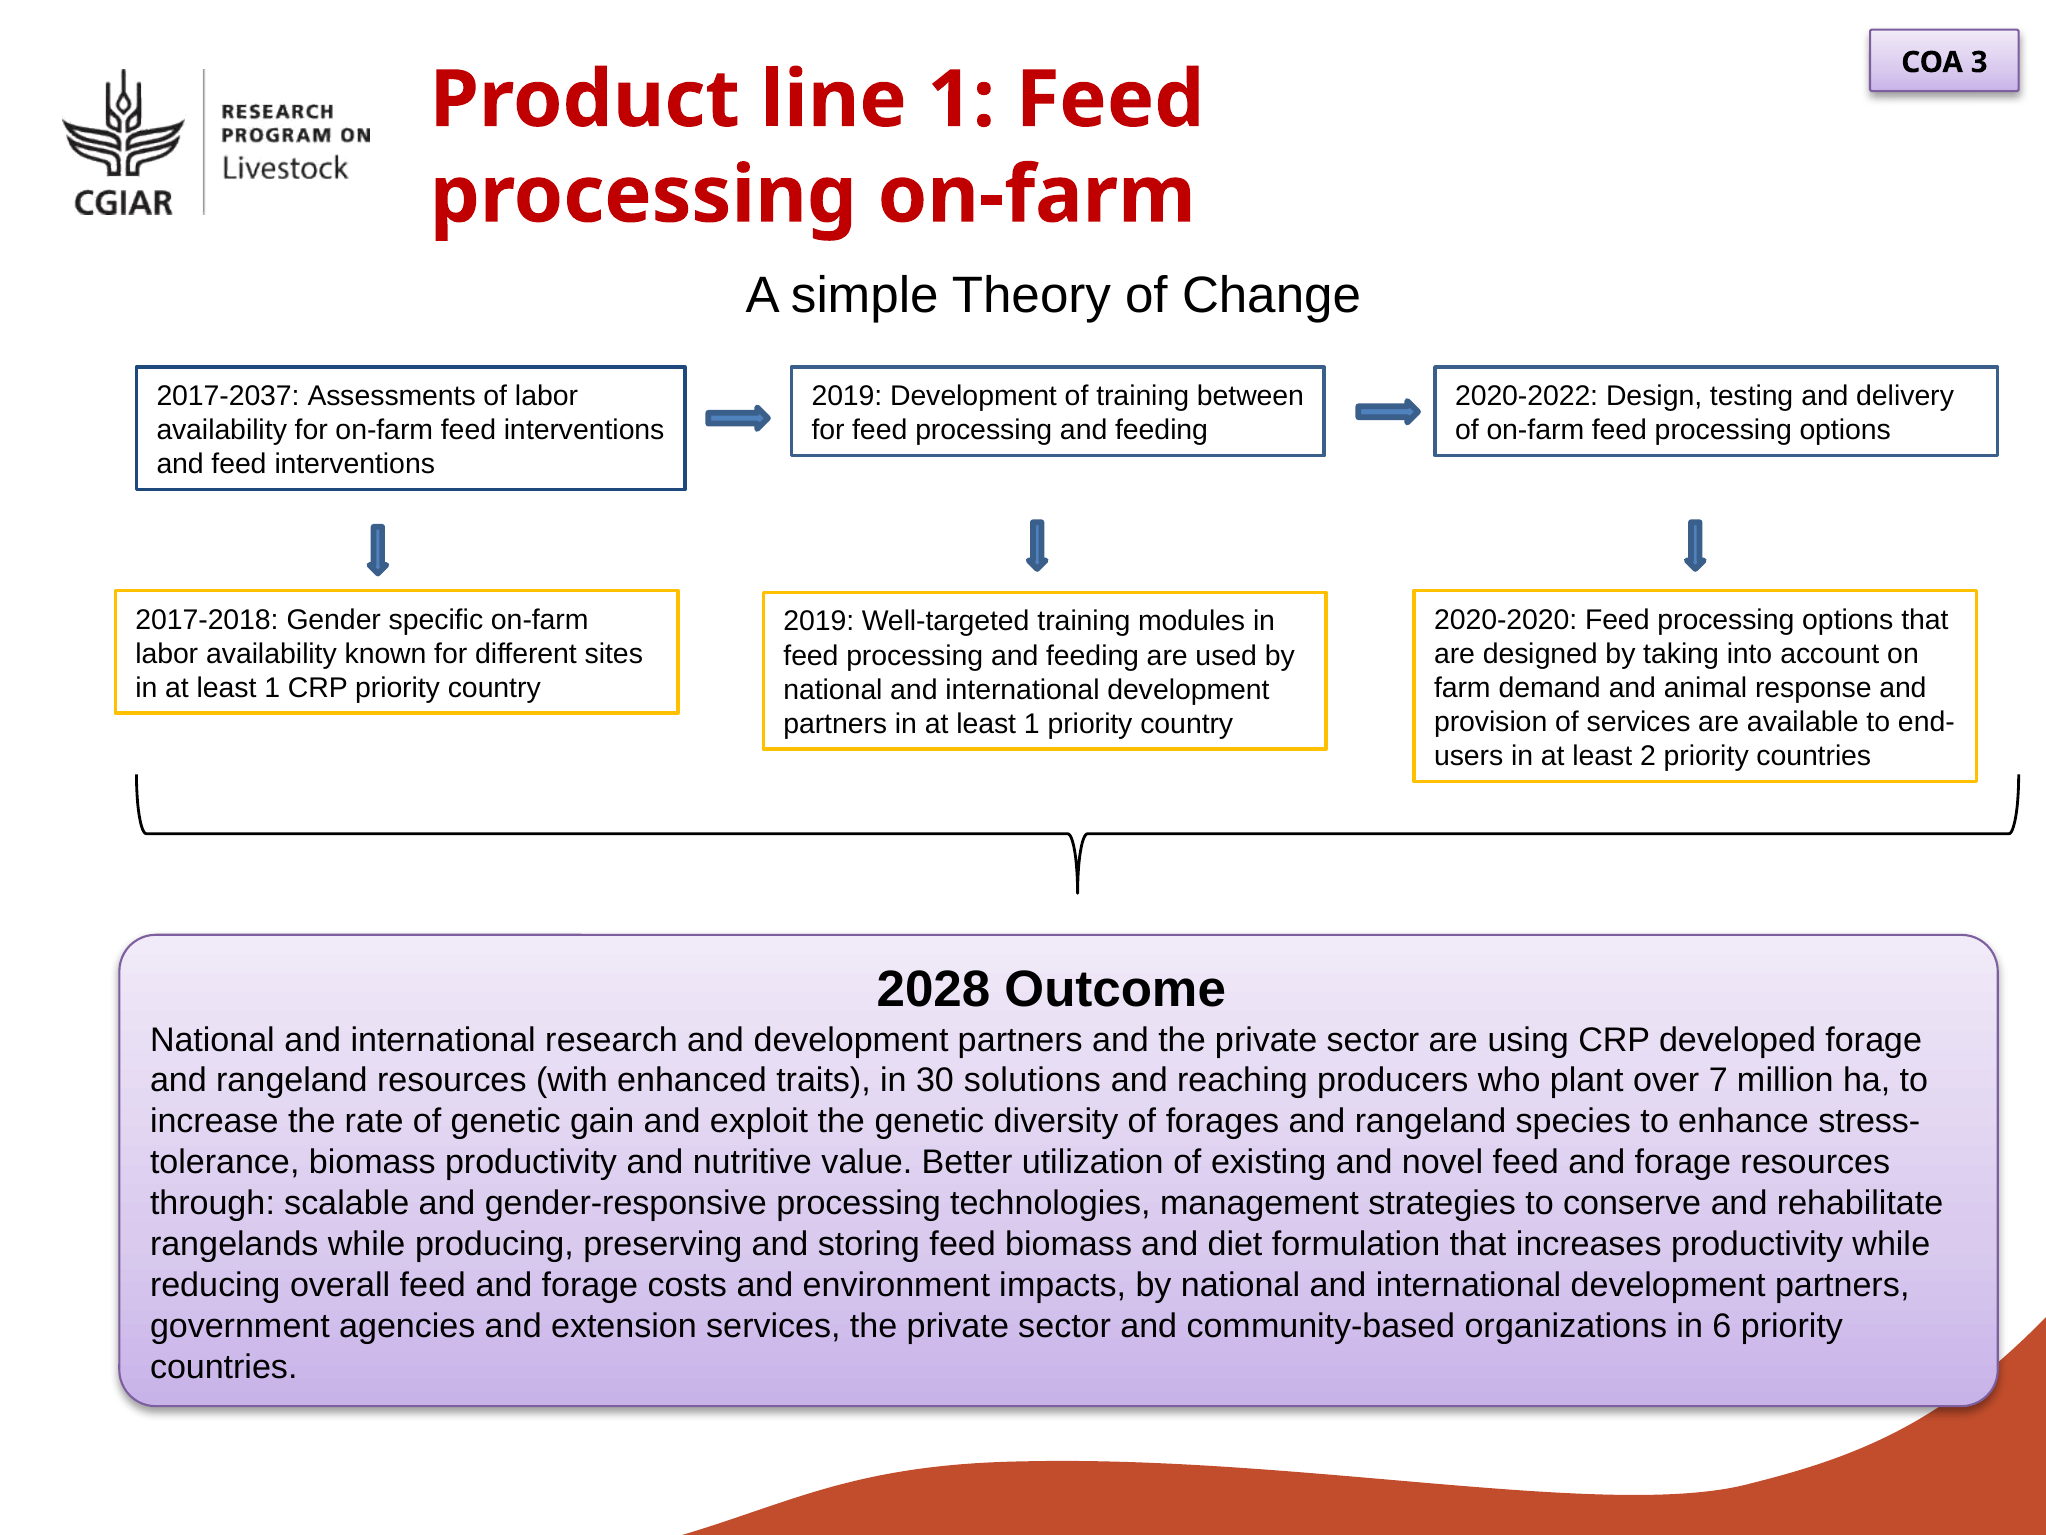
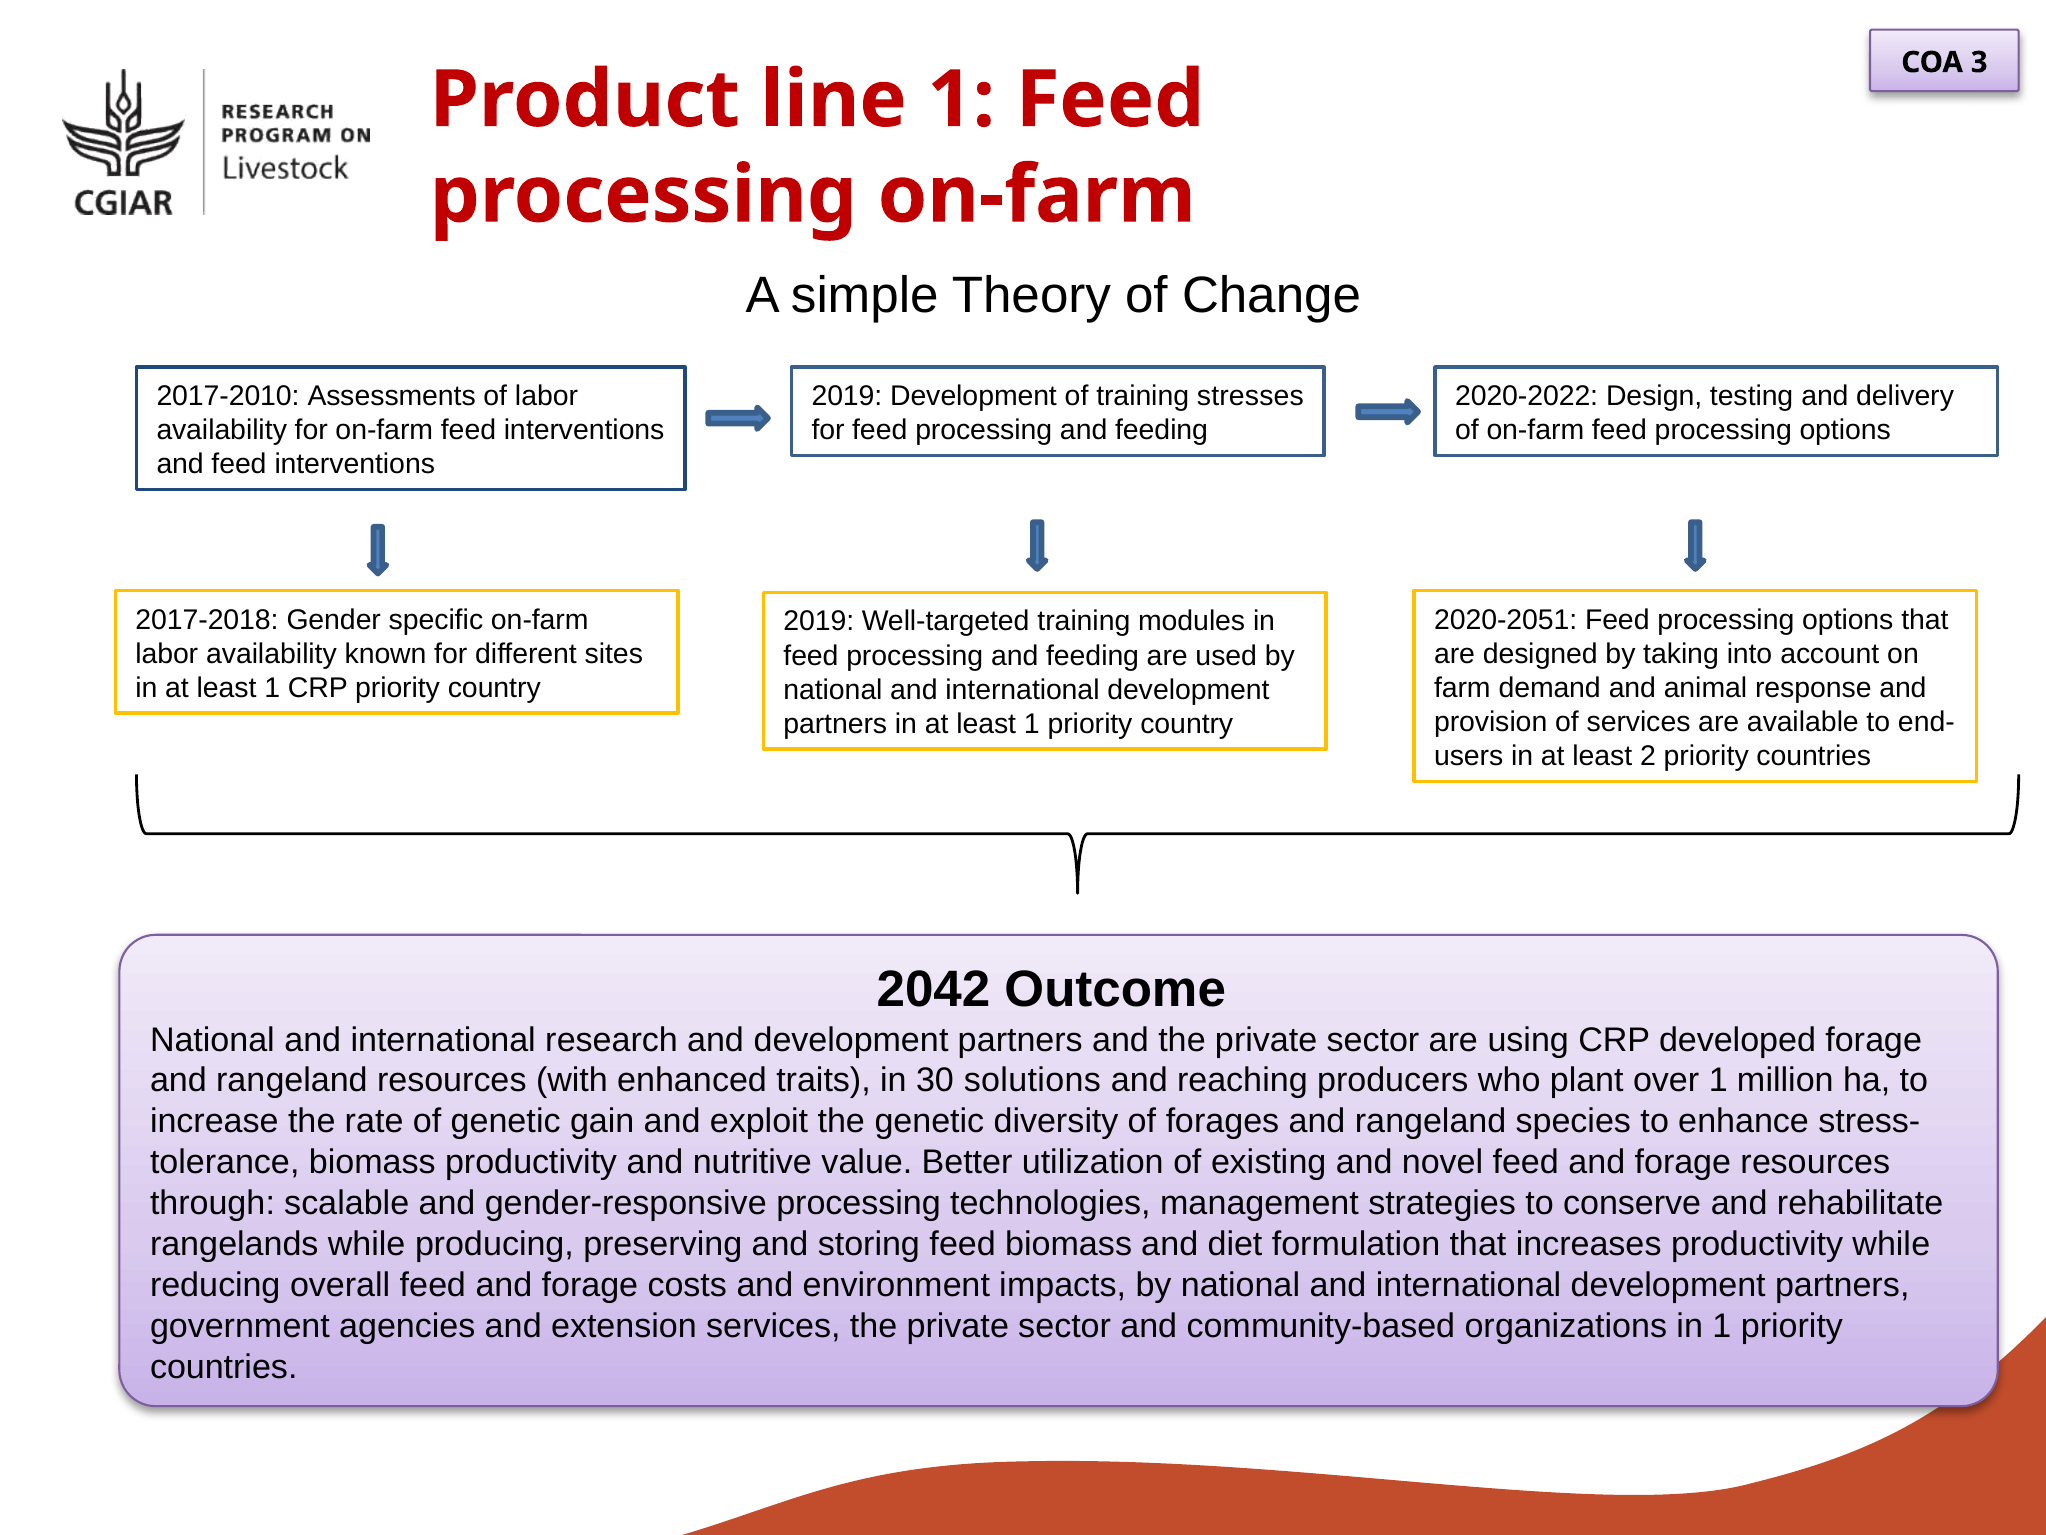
2017-2037: 2017-2037 -> 2017-2010
between: between -> stresses
2020-2020: 2020-2020 -> 2020-2051
2028: 2028 -> 2042
over 7: 7 -> 1
in 6: 6 -> 1
